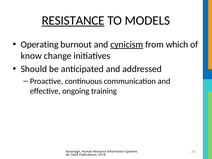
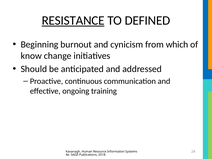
MODELS: MODELS -> DEFINED
Operating: Operating -> Beginning
cynicism underline: present -> none
